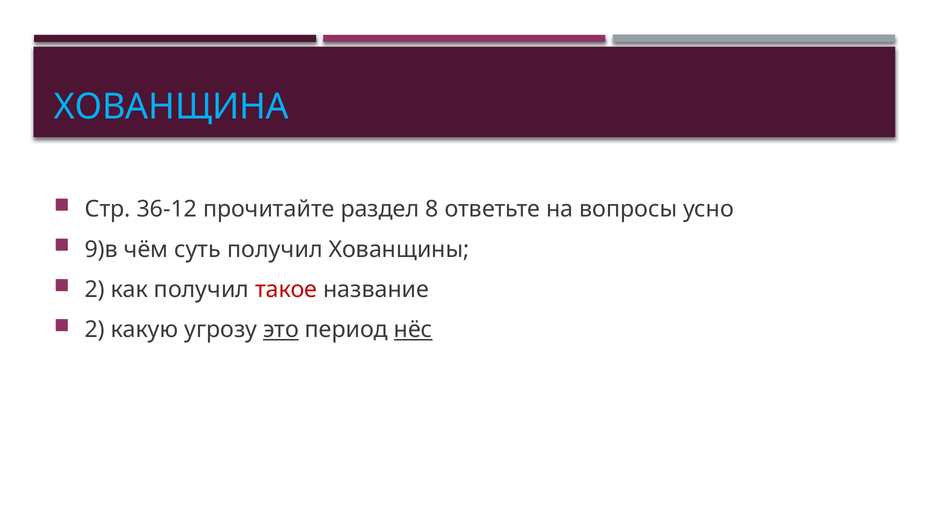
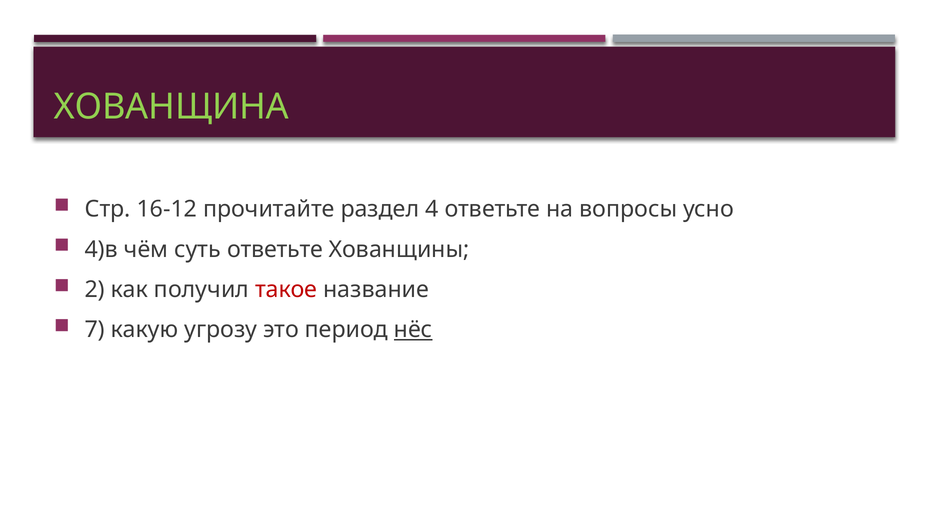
ХОВАНЩИНА colour: light blue -> light green
36-12: 36-12 -> 16-12
8: 8 -> 4
9)в: 9)в -> 4)в
суть получил: получил -> ответьте
2 at (95, 330): 2 -> 7
это underline: present -> none
